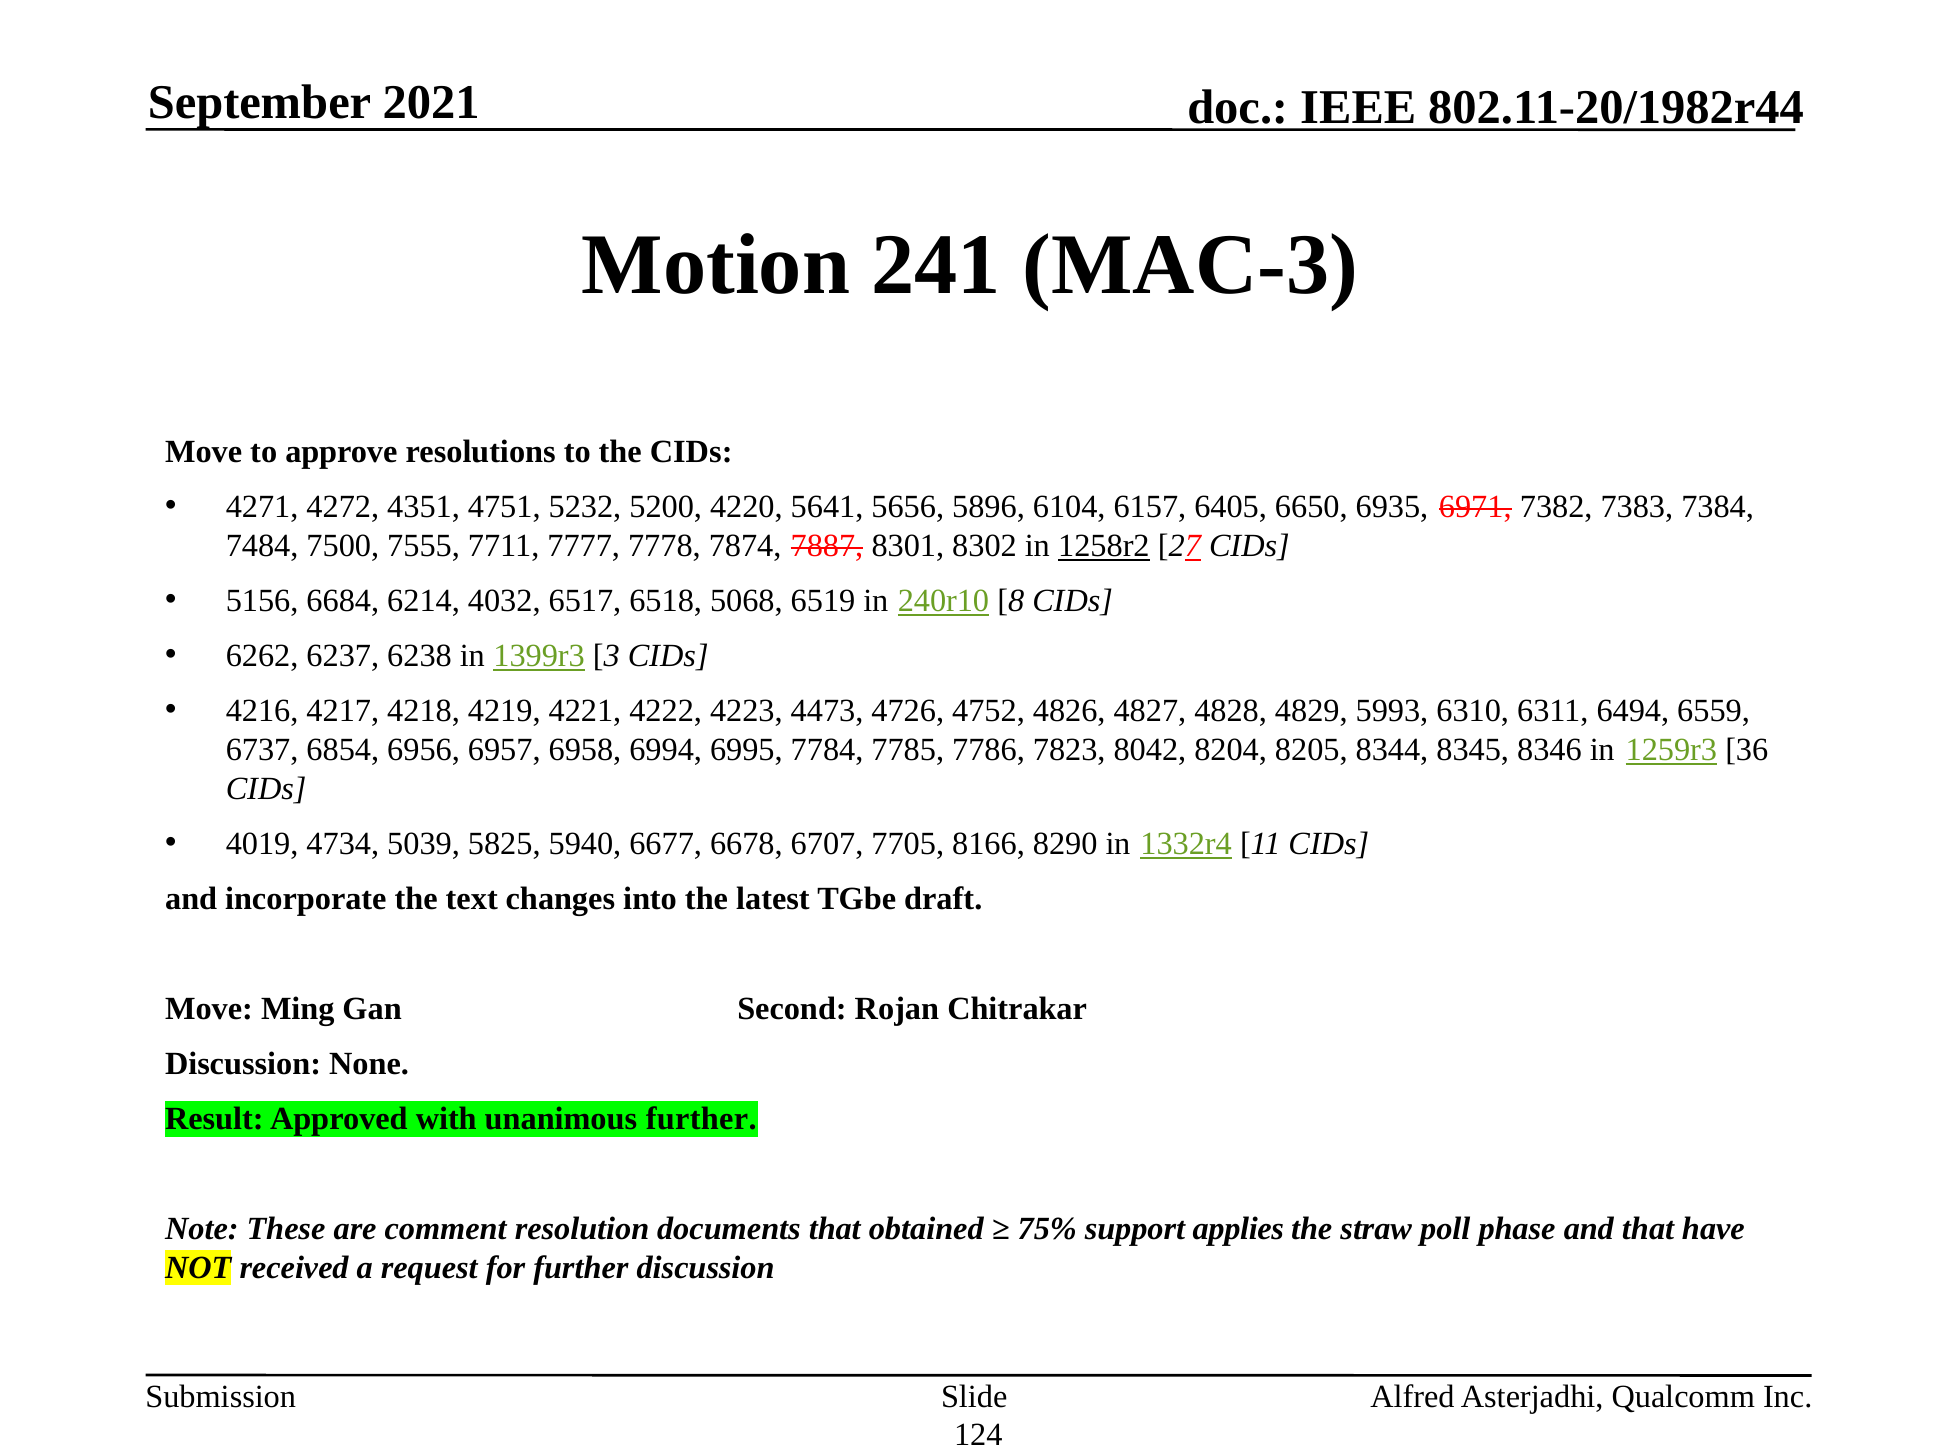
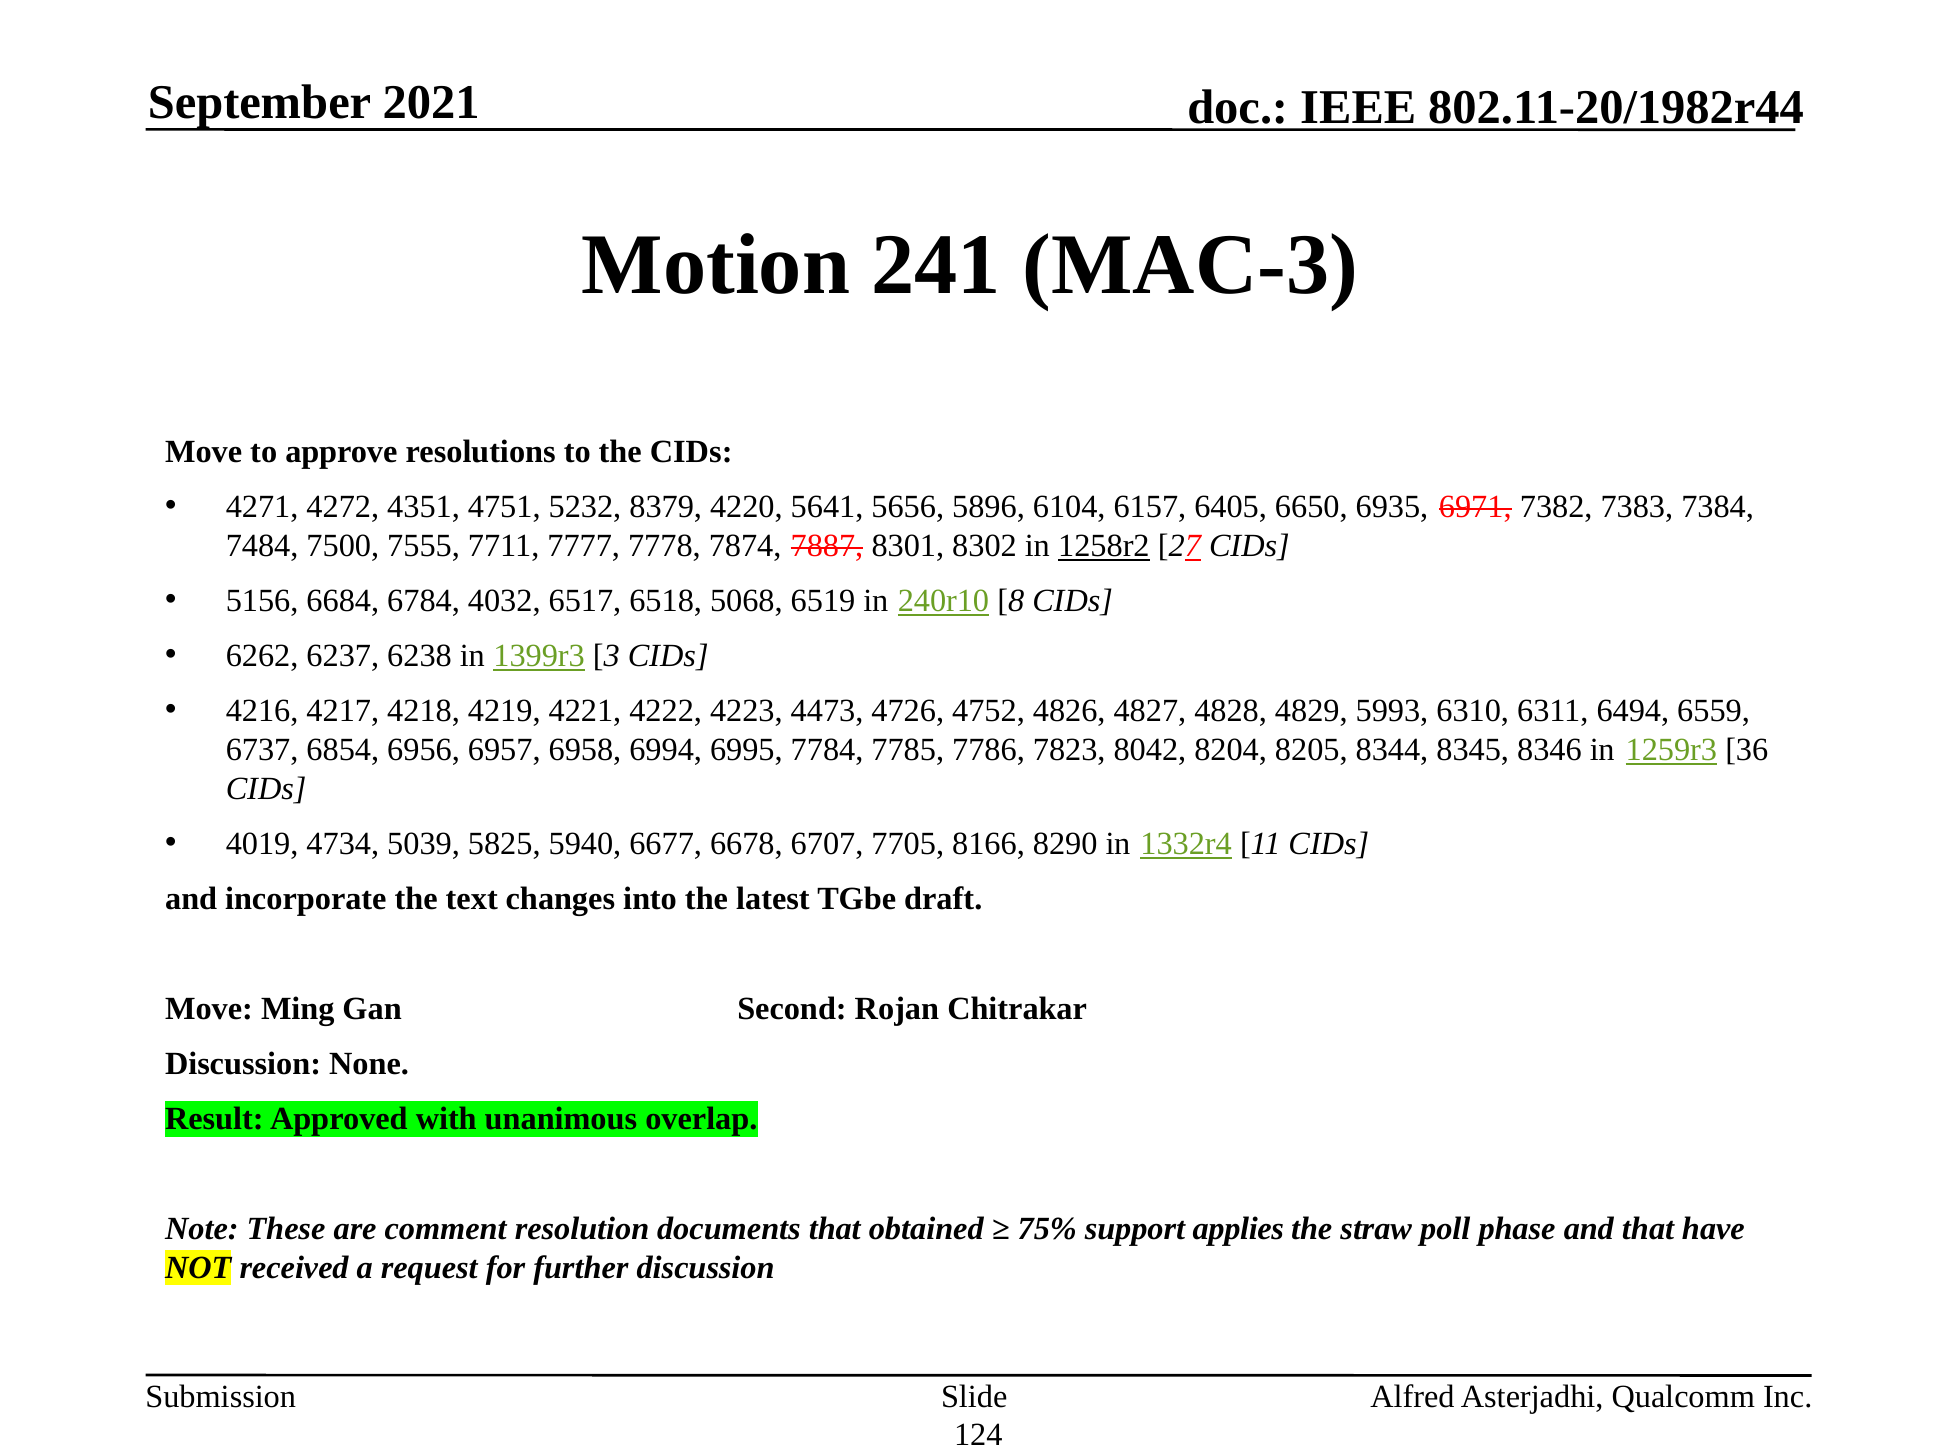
5200: 5200 -> 8379
6214: 6214 -> 6784
unanimous further: further -> overlap
